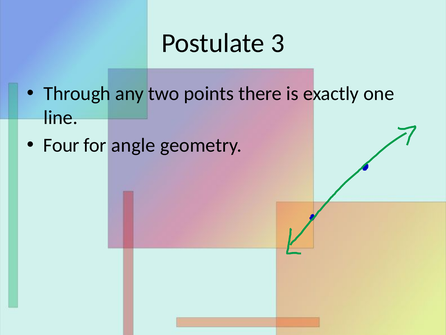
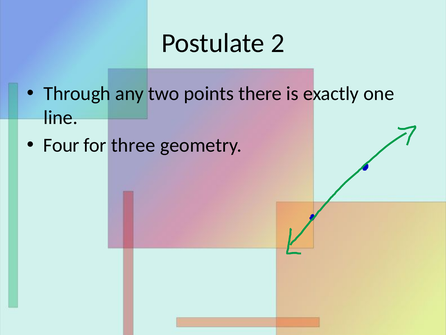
3: 3 -> 2
angle: angle -> three
